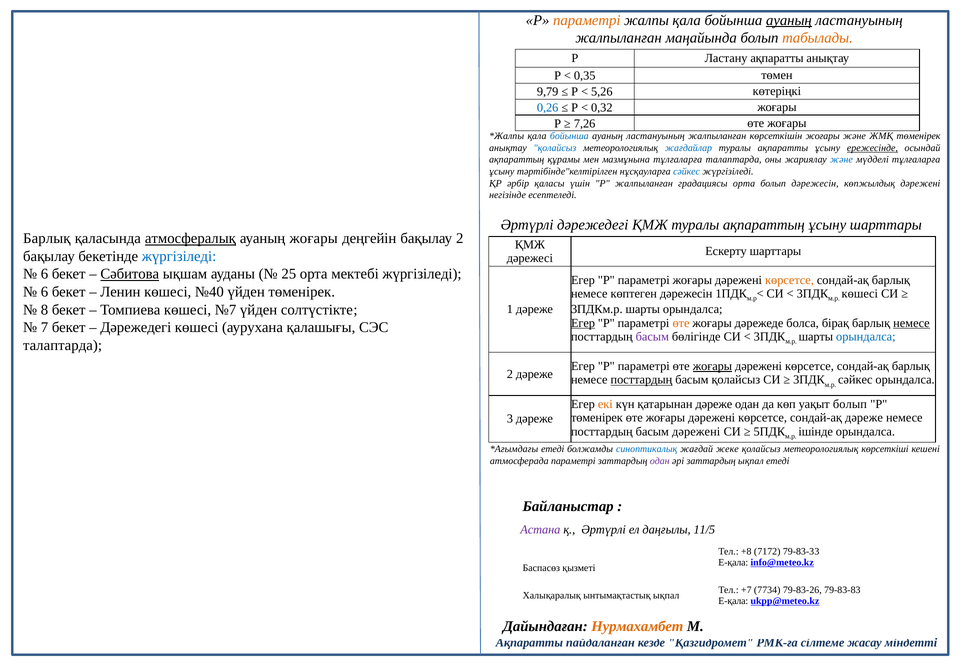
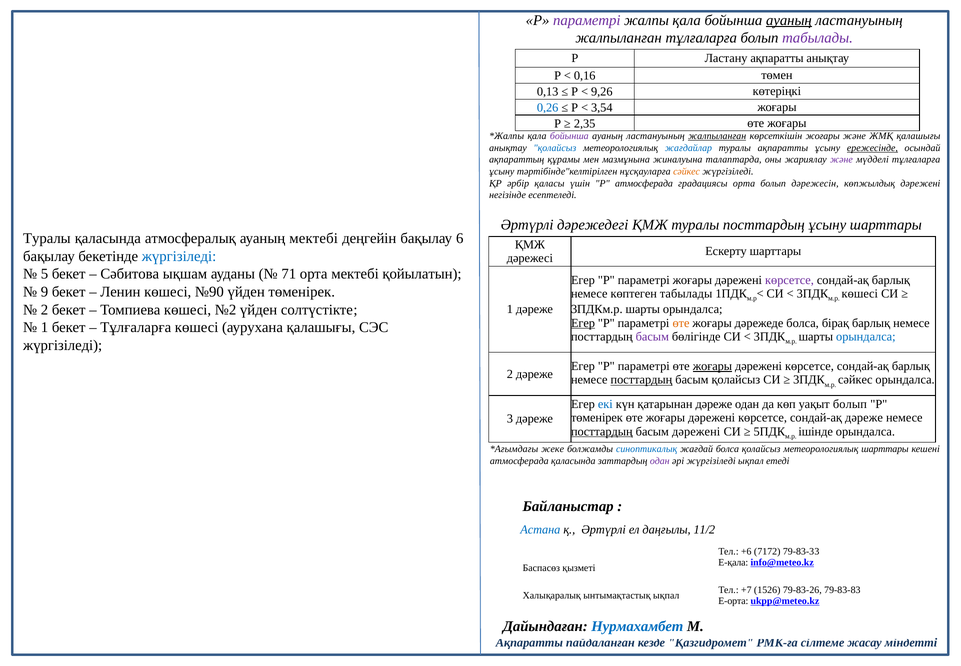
параметрі at (587, 20) colour: orange -> purple
жалпыланған маңайында: маңайында -> тұлғаларға
табылады at (818, 38) colour: orange -> purple
0,35: 0,35 -> 0,16
9,79: 9,79 -> 0,13
5,26: 5,26 -> 9,26
0,32: 0,32 -> 3,54
7,26: 7,26 -> 2,35
бойынша at (569, 136) colour: blue -> purple
жалпыланған at (717, 136) underline: none -> present
ЖМҚ төменірек: төменірек -> қалашығы
мазмұнына тұлғаларға: тұлғаларға -> жиналуына
және at (841, 159) colour: blue -> purple
сәйкес at (687, 171) colour: blue -> orange
Р жалпыланған: жалпыланған -> атмосферада
туралы ақпараттың: ақпараттың -> посттардың
Барлық at (47, 238): Барлық -> Туралы
атмосфералық underline: present -> none
ауаның жоғары: жоғары -> мектебі
бақылау 2: 2 -> 6
6 at (45, 274): 6 -> 5
Сәбитова underline: present -> none
25: 25 -> 71
мектебі жүргізіледі: жүргізіледі -> қойылатын
көрсетсе at (789, 280) colour: orange -> purple
6 at (45, 292): 6 -> 9
№40: №40 -> №90
көптеген дәрежесін: дәрежесін -> табылады
8 at (45, 309): 8 -> 2
№7: №7 -> №2
немесе at (911, 323) underline: present -> none
7 at (45, 327): 7 -> 1
Дәрежедегі at (136, 327): Дәрежедегі -> Тұлғаларға
талаптарда at (63, 345): талаптарда -> жүргізіледі
екі colour: orange -> blue
посттардың at (602, 431) underline: none -> present
етеді at (553, 449): етеді -> жеке
жағдай жеке: жеке -> болса
метеорологиялық көрсеткіші: көрсеткіші -> шарттары
атмосферада параметрі: параметрі -> қаласында
әрі заттардың: заттардың -> жүргізіледі
Астана colour: purple -> blue
11/5: 11/5 -> 11/2
+8: +8 -> +6
7734: 7734 -> 1526
E-қала at (733, 600): E-қала -> E-орта
Нурмахамбет colour: orange -> blue
